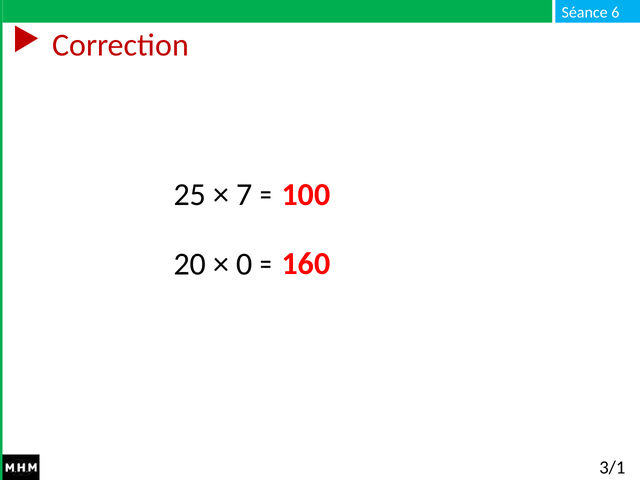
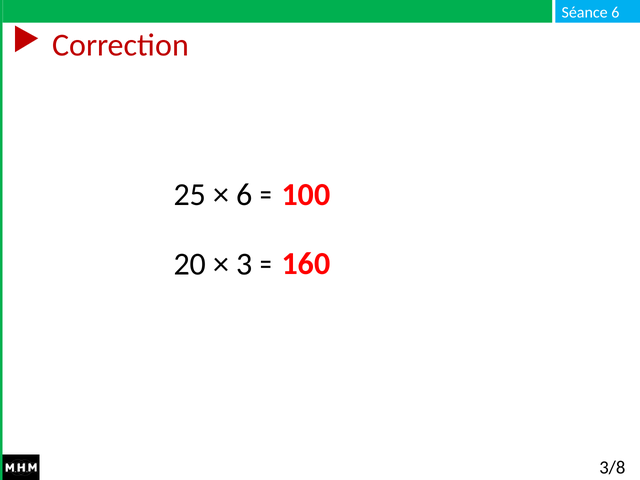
7 at (244, 195): 7 -> 6
0: 0 -> 3
3/1: 3/1 -> 3/8
